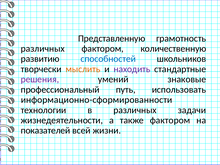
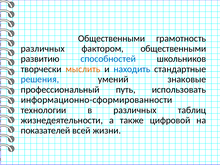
Представленную at (112, 38): Представленную -> Общественными
фактором количественную: количественную -> общественными
находить colour: purple -> blue
решения colour: purple -> blue
задачи: задачи -> таблиц
также фактором: фактором -> цифровой
